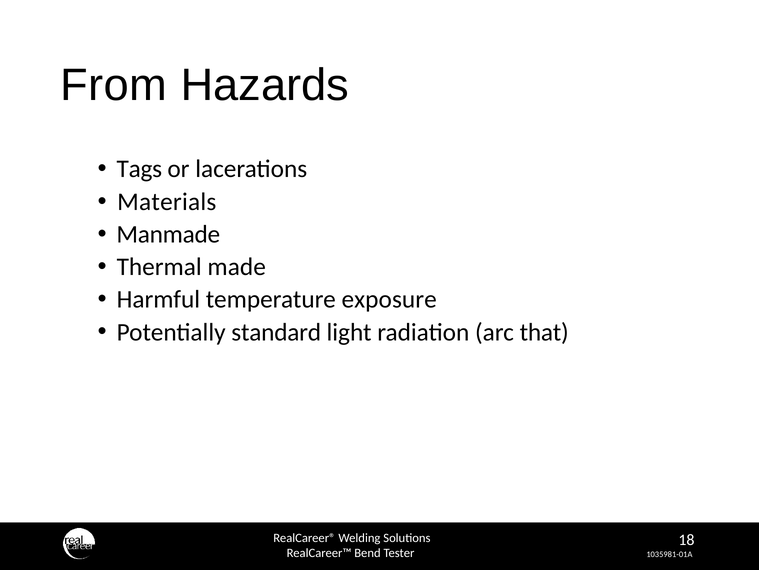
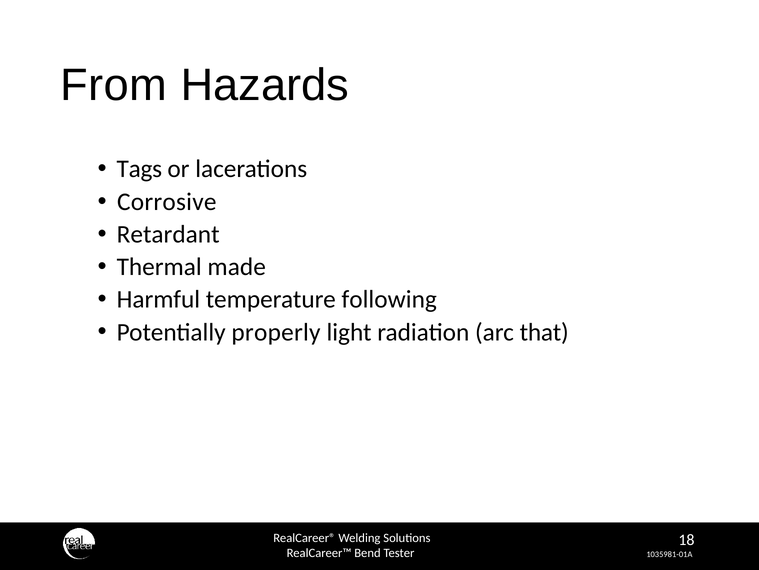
Materials: Materials -> Corrosive
Manmade: Manmade -> Retardant
exposure: exposure -> following
standard: standard -> properly
